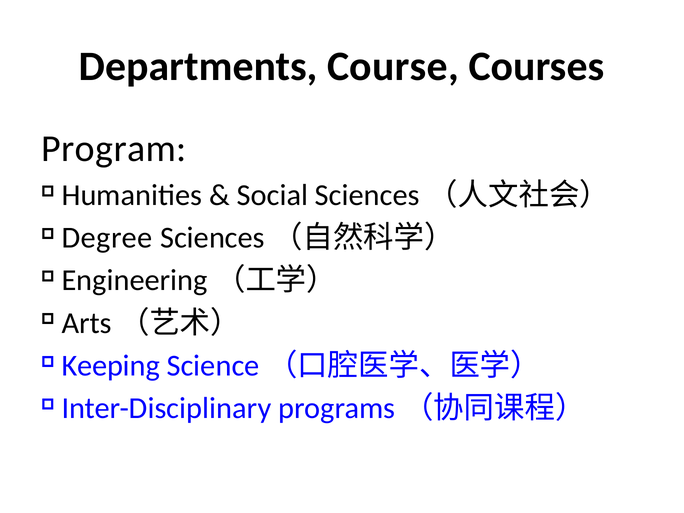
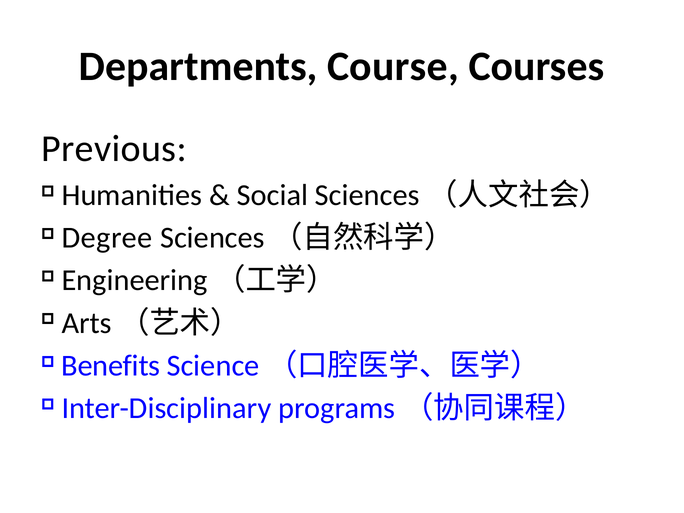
Program: Program -> Previous
Keeping: Keeping -> Benefits
